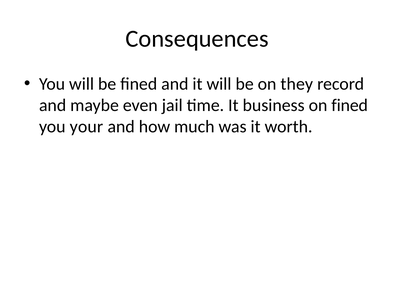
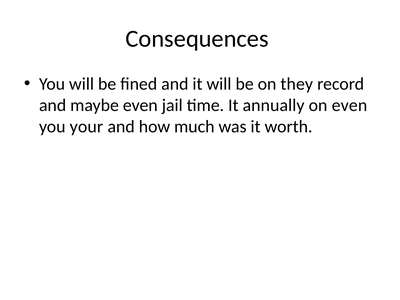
business: business -> annually
on fined: fined -> even
